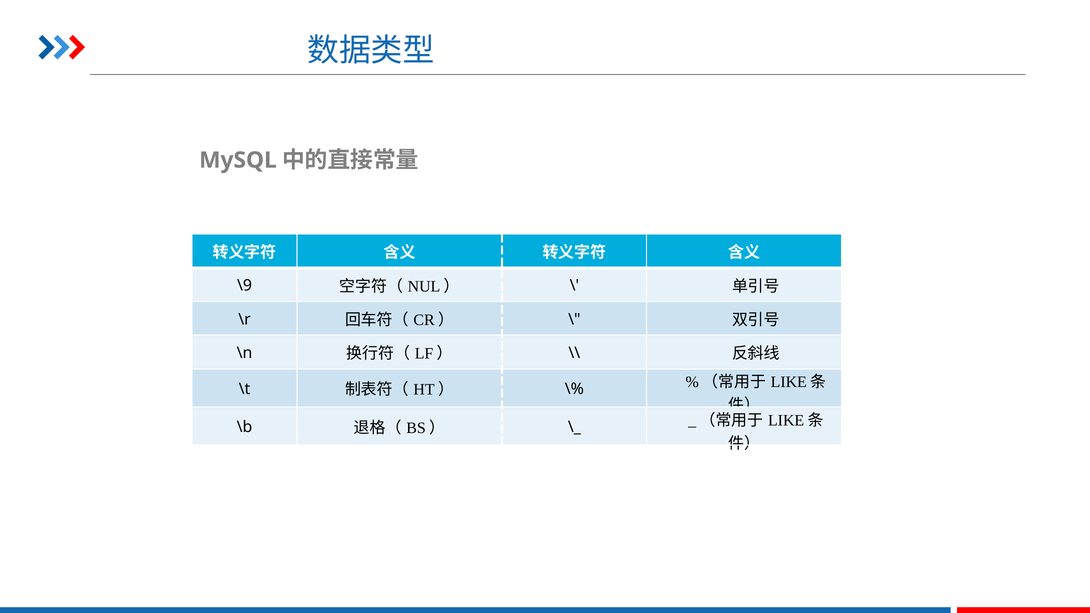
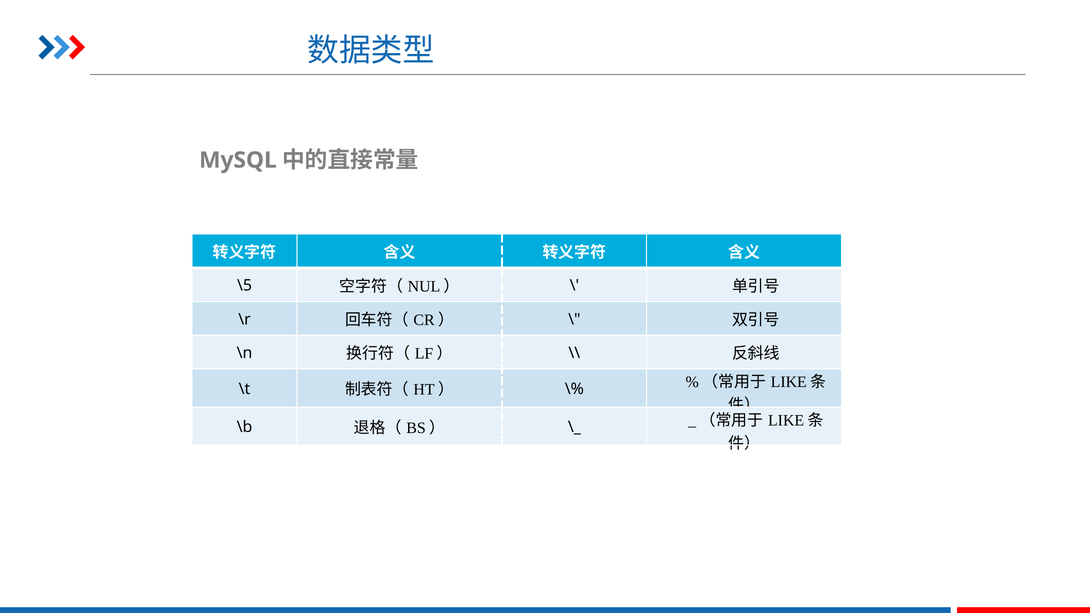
\9: \9 -> \5
